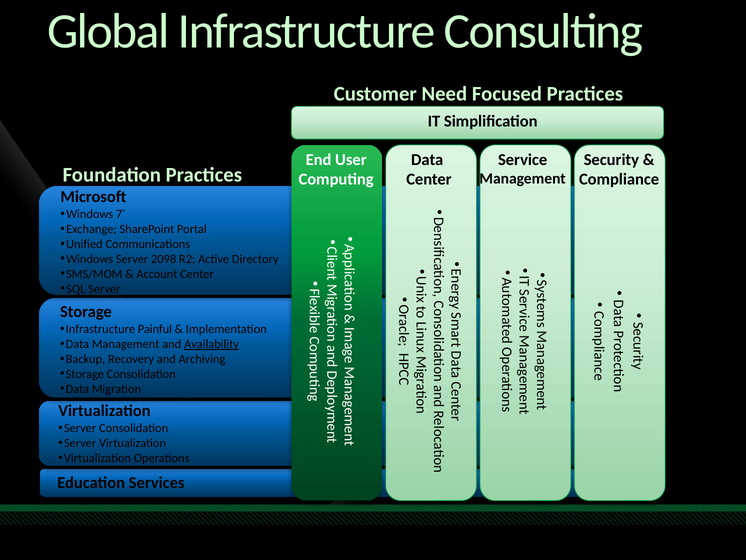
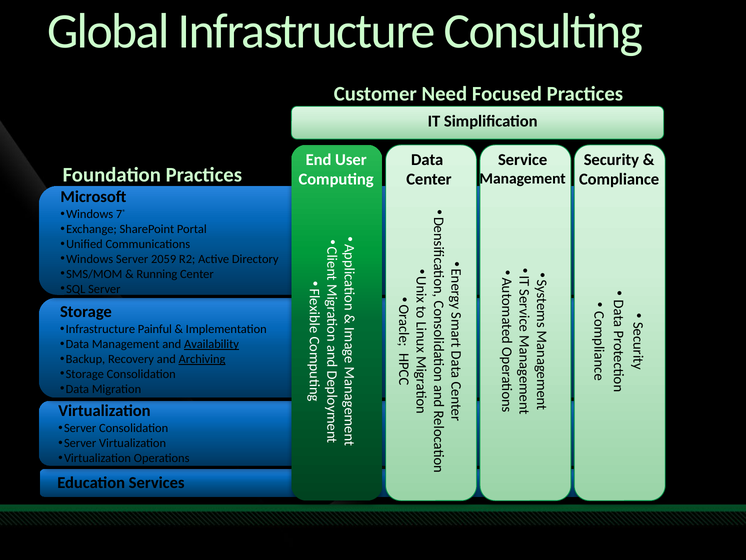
2098: 2098 -> 2059
Account: Account -> Running
Archiving underline: none -> present
